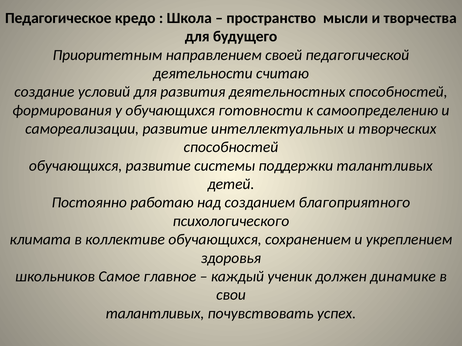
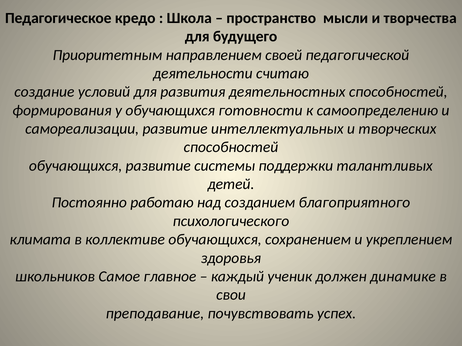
талантливых at (155, 314): талантливых -> преподавание
